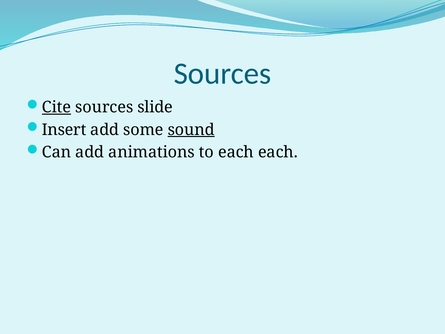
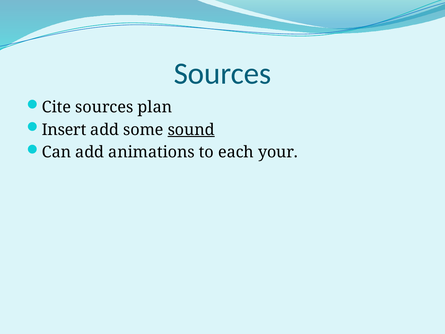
Cite underline: present -> none
slide: slide -> plan
each each: each -> your
